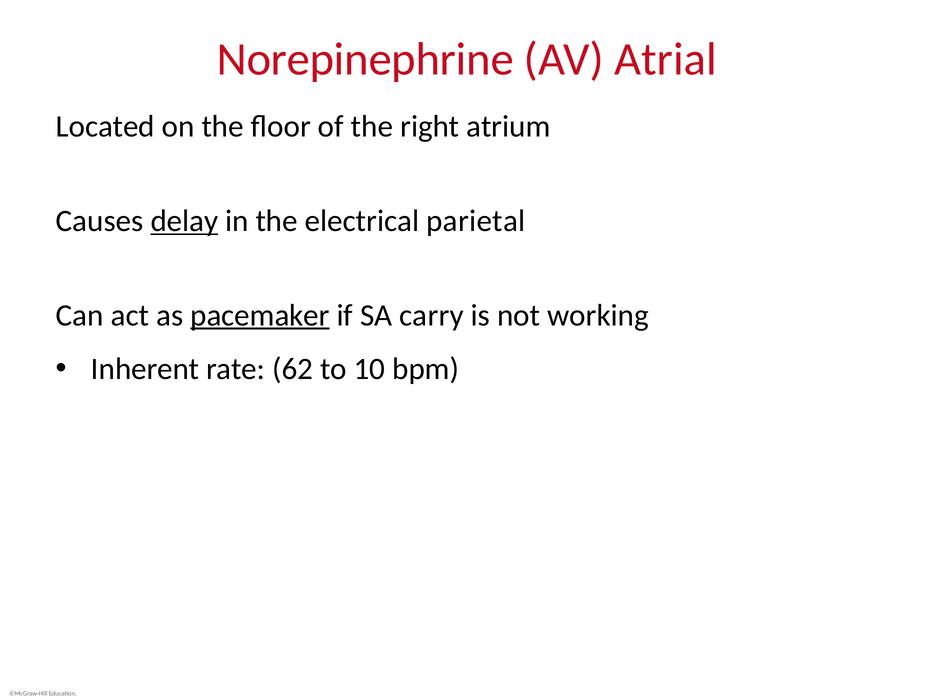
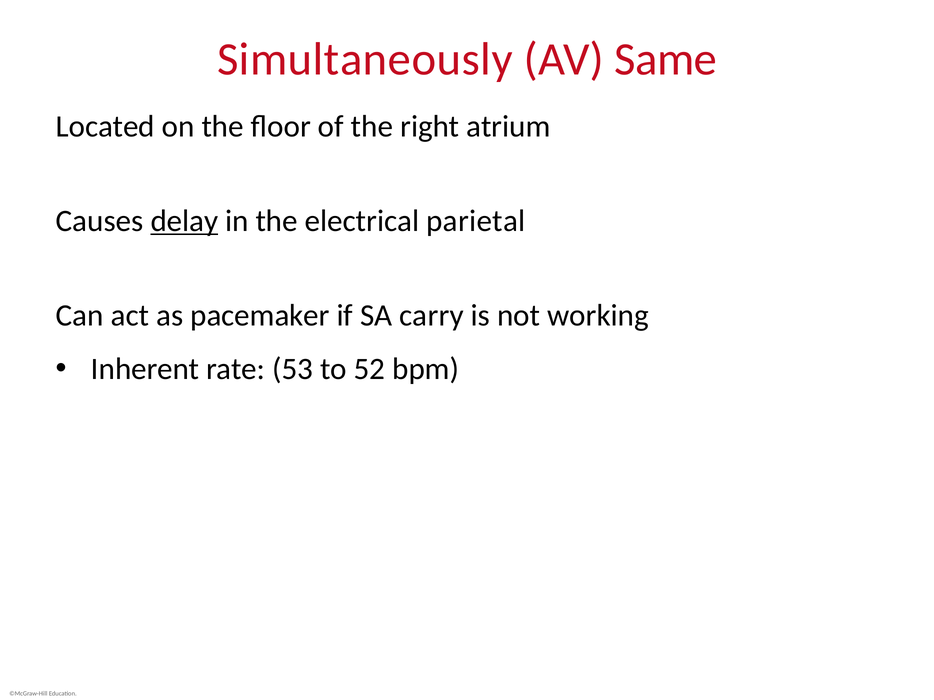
Norepinephrine: Norepinephrine -> Simultaneously
Atrial: Atrial -> Same
pacemaker underline: present -> none
62: 62 -> 53
10: 10 -> 52
